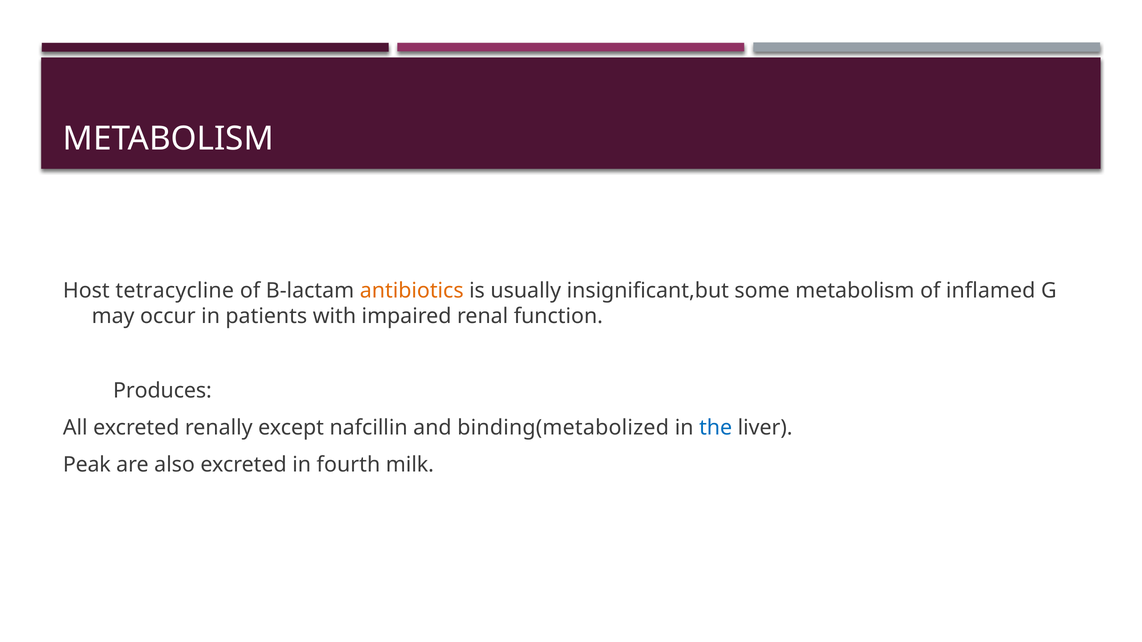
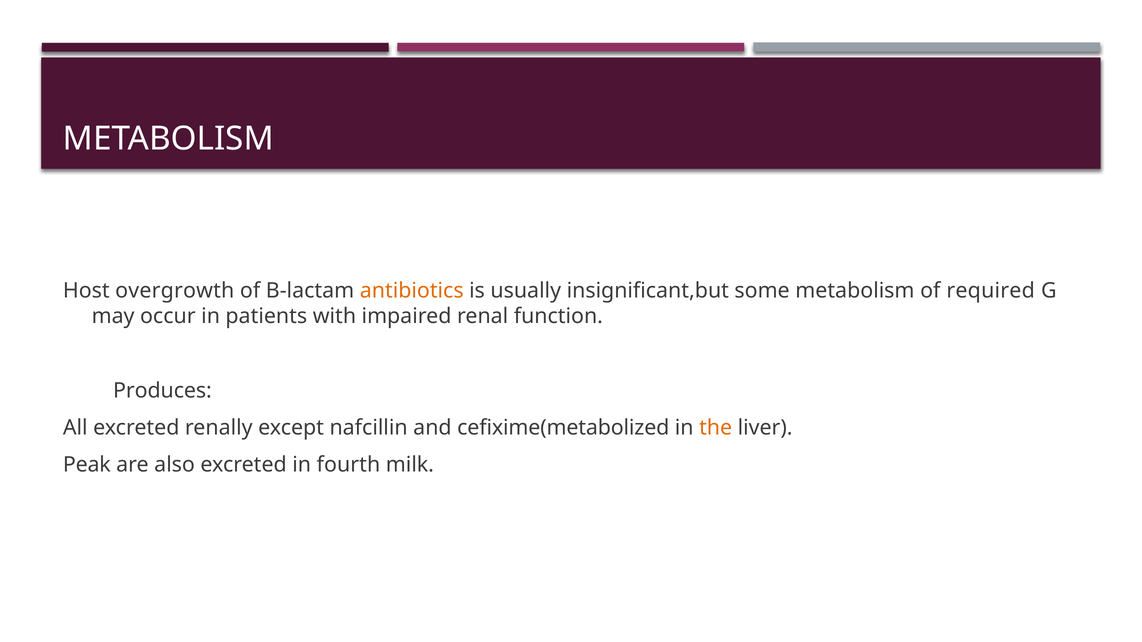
tetracycline: tetracycline -> overgrowth
inflamed: inflamed -> required
binding(metabolized: binding(metabolized -> cefixime(metabolized
the colour: blue -> orange
